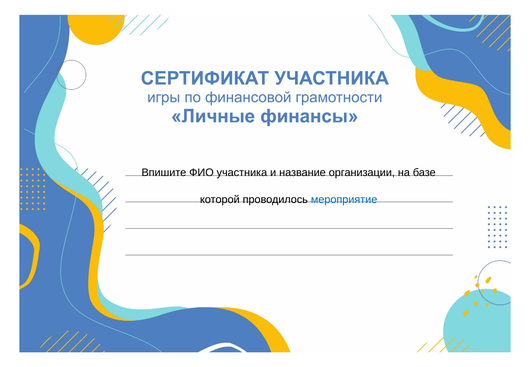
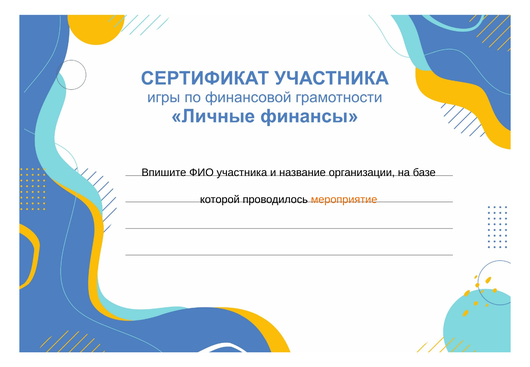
мероприятие colour: blue -> orange
